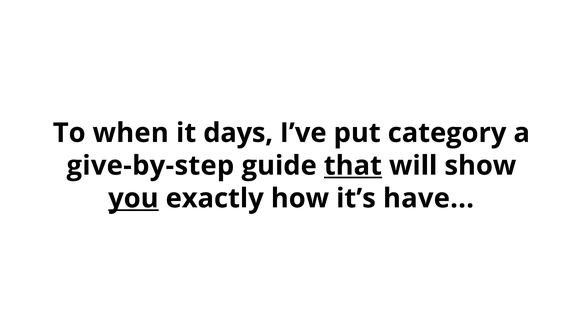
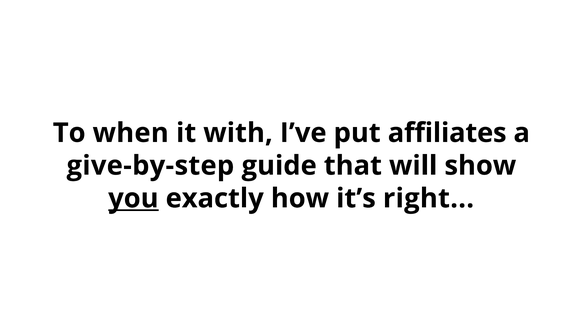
days: days -> with
category: category -> affiliates
that underline: present -> none
have: have -> right
